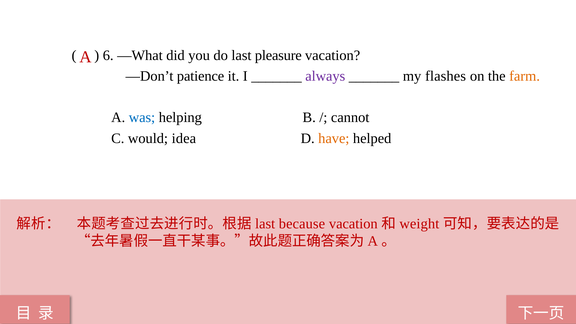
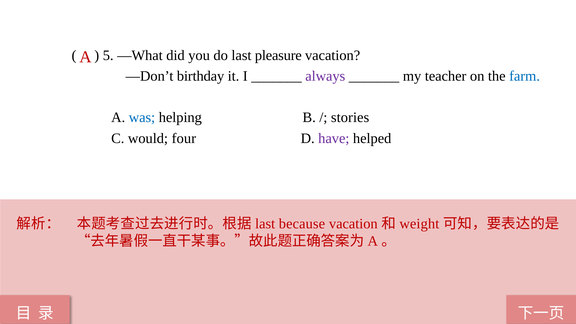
6: 6 -> 5
patience: patience -> birthday
flashes: flashes -> teacher
farm colour: orange -> blue
cannot: cannot -> stories
idea: idea -> four
have colour: orange -> purple
